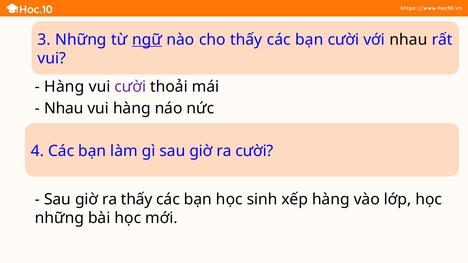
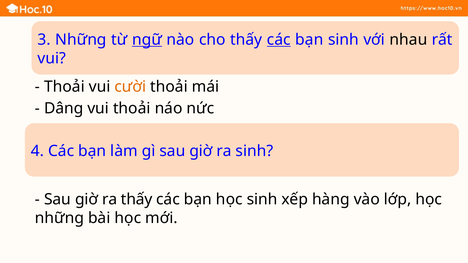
các at (279, 40) underline: none -> present
bạn cười: cười -> sinh
Hàng at (64, 87): Hàng -> Thoải
cười at (130, 87) colour: purple -> orange
Nhau at (64, 108): Nhau -> Dâng
vui hàng: hàng -> thoải
ra cười: cười -> sinh
